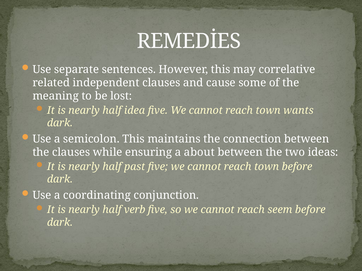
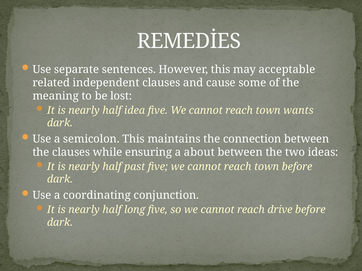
correlative: correlative -> acceptable
verb: verb -> long
seem: seem -> drive
